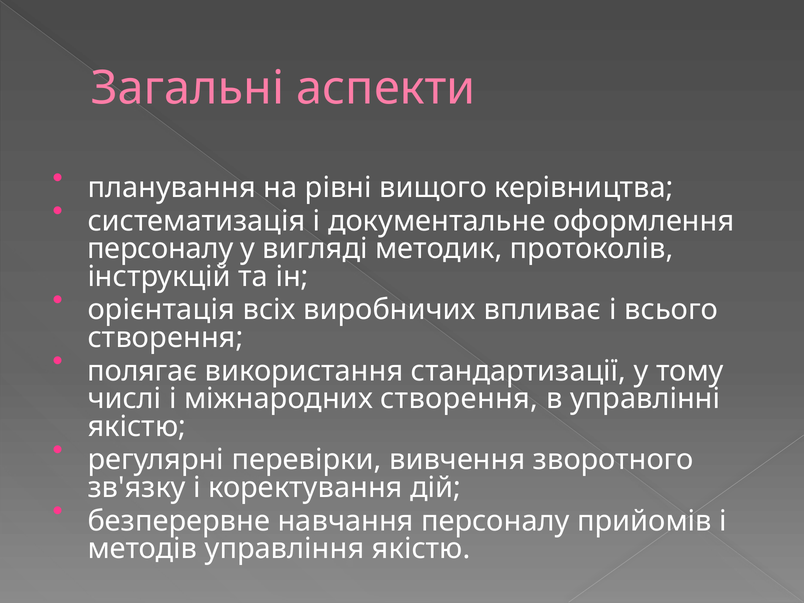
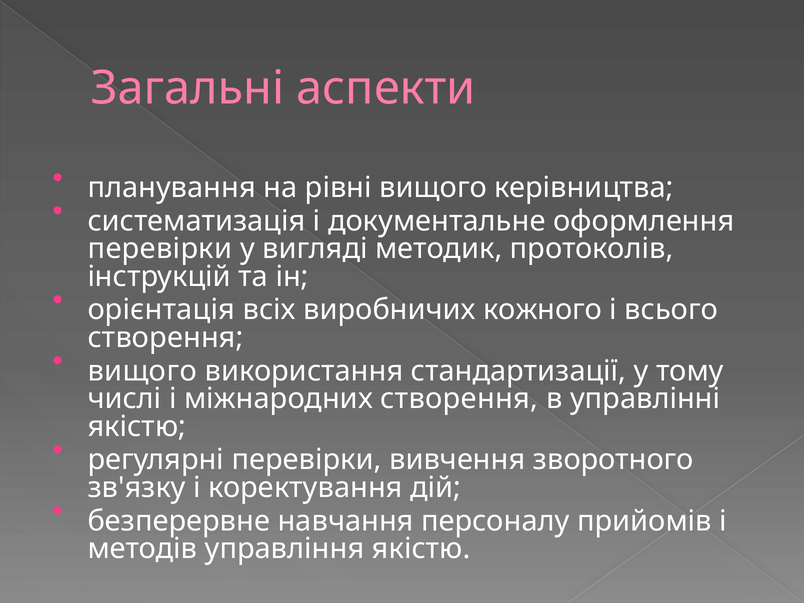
персоналу at (160, 249): персоналу -> перевірки
впливає: впливає -> кожного
полягає at (143, 371): полягає -> вищого
